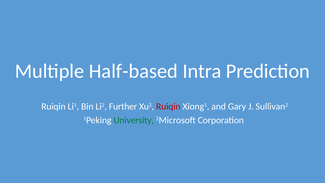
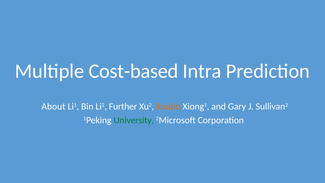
Half-based: Half-based -> Cost-based
Ruiqin at (53, 106): Ruiqin -> About
Ruiqin at (168, 106) colour: red -> orange
